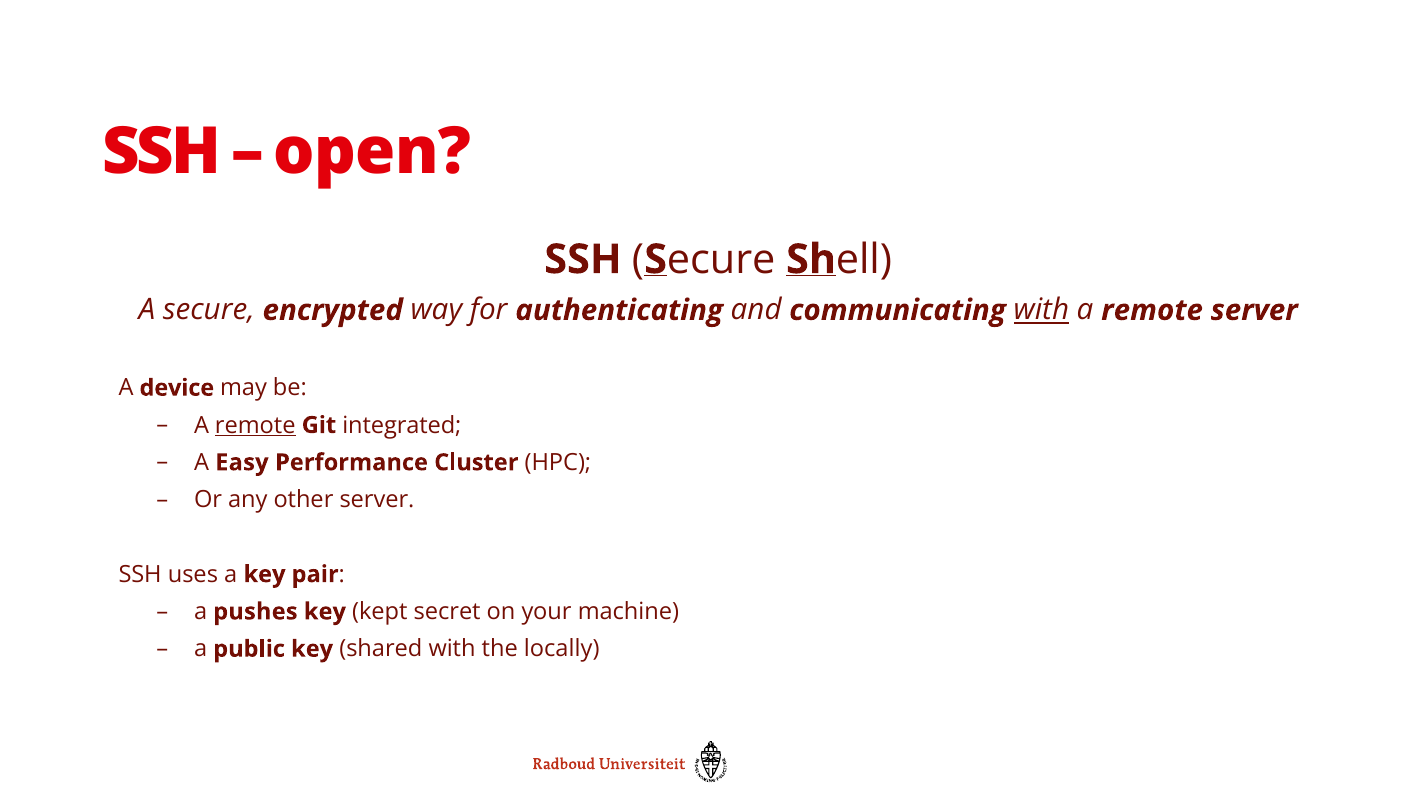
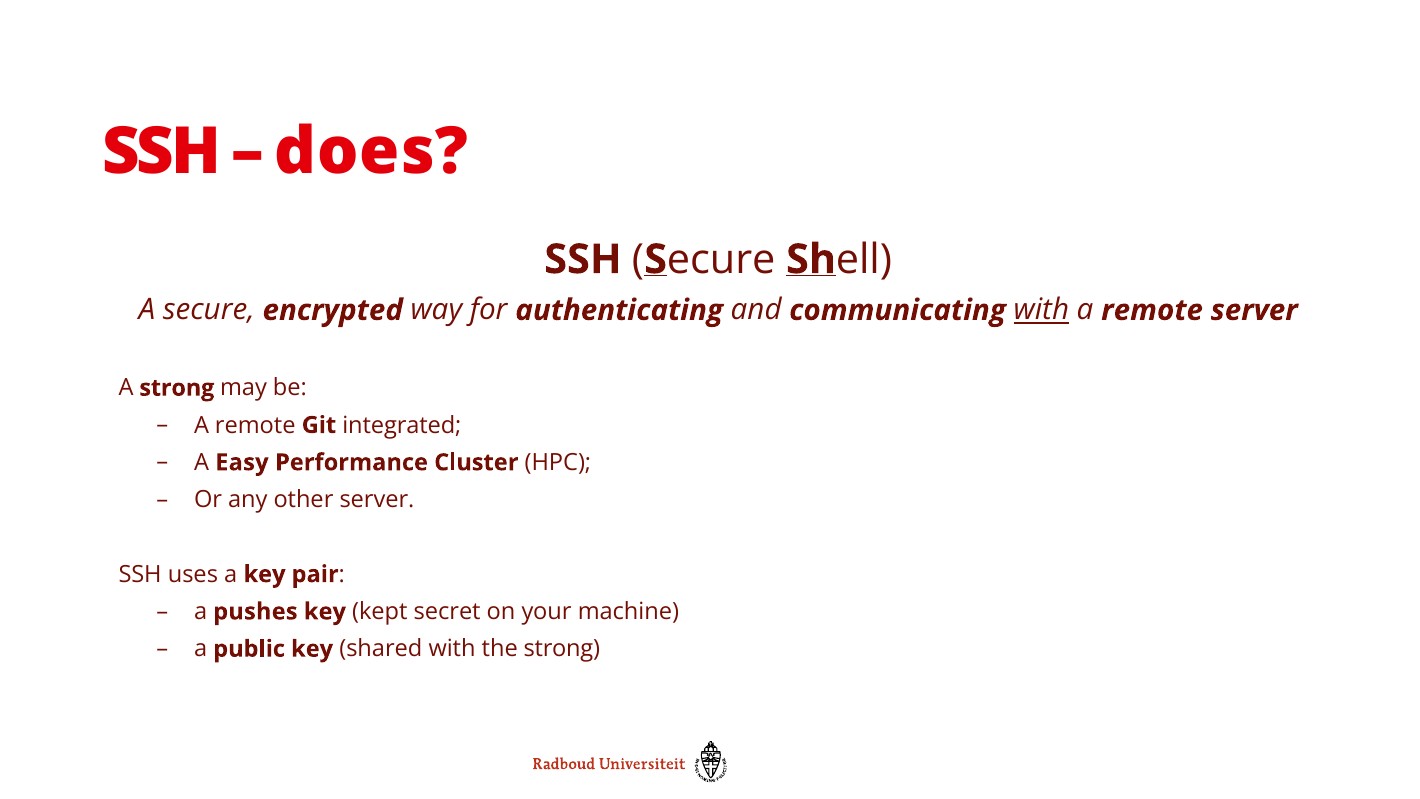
open: open -> does
A device: device -> strong
remote at (255, 425) underline: present -> none
the locally: locally -> strong
